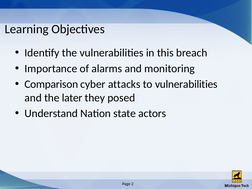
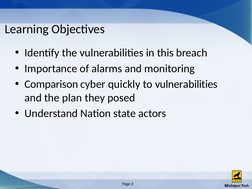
attacks: attacks -> quickly
later: later -> plan
